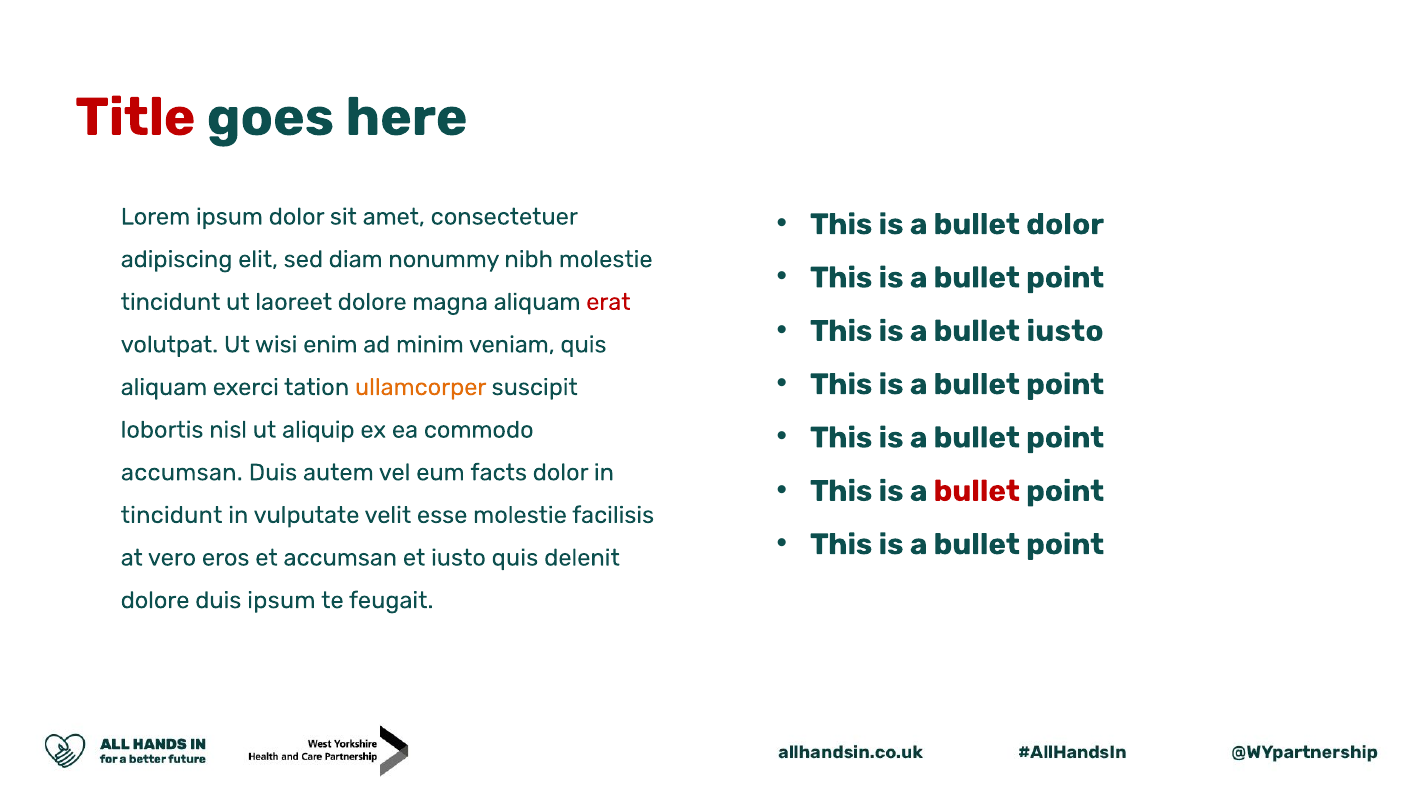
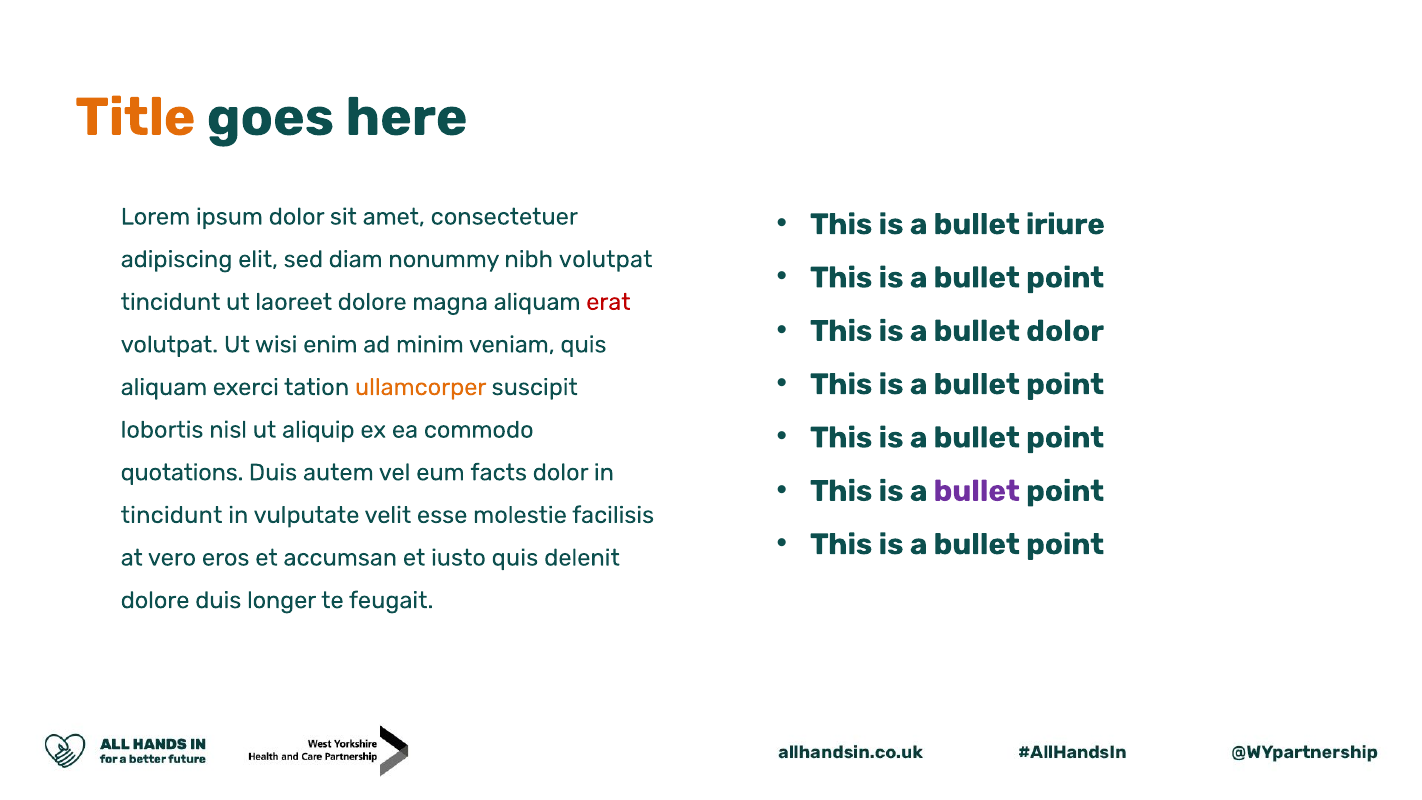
Title colour: red -> orange
bullet dolor: dolor -> iriure
nibh molestie: molestie -> volutpat
bullet iusto: iusto -> dolor
accumsan at (182, 472): accumsan -> quotations
bullet at (977, 491) colour: red -> purple
duis ipsum: ipsum -> longer
